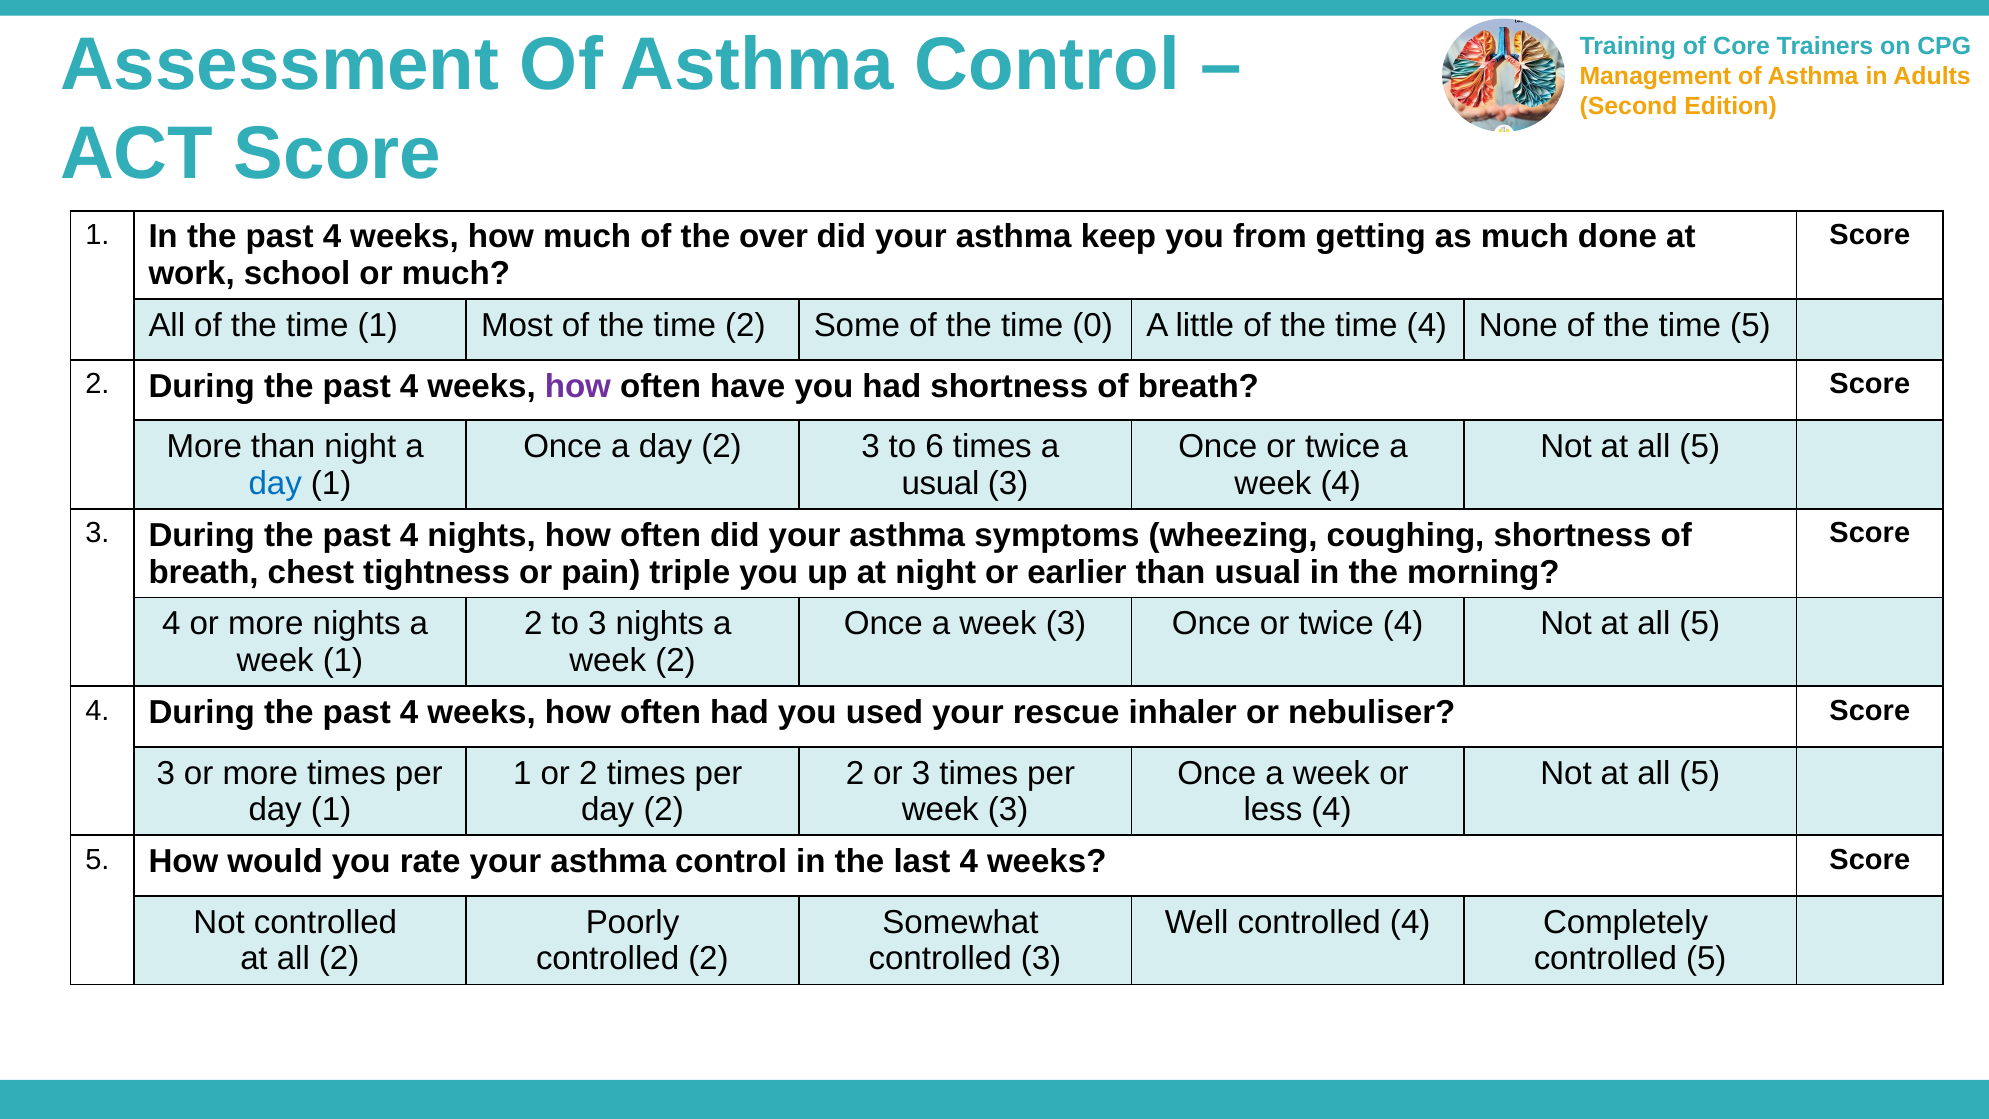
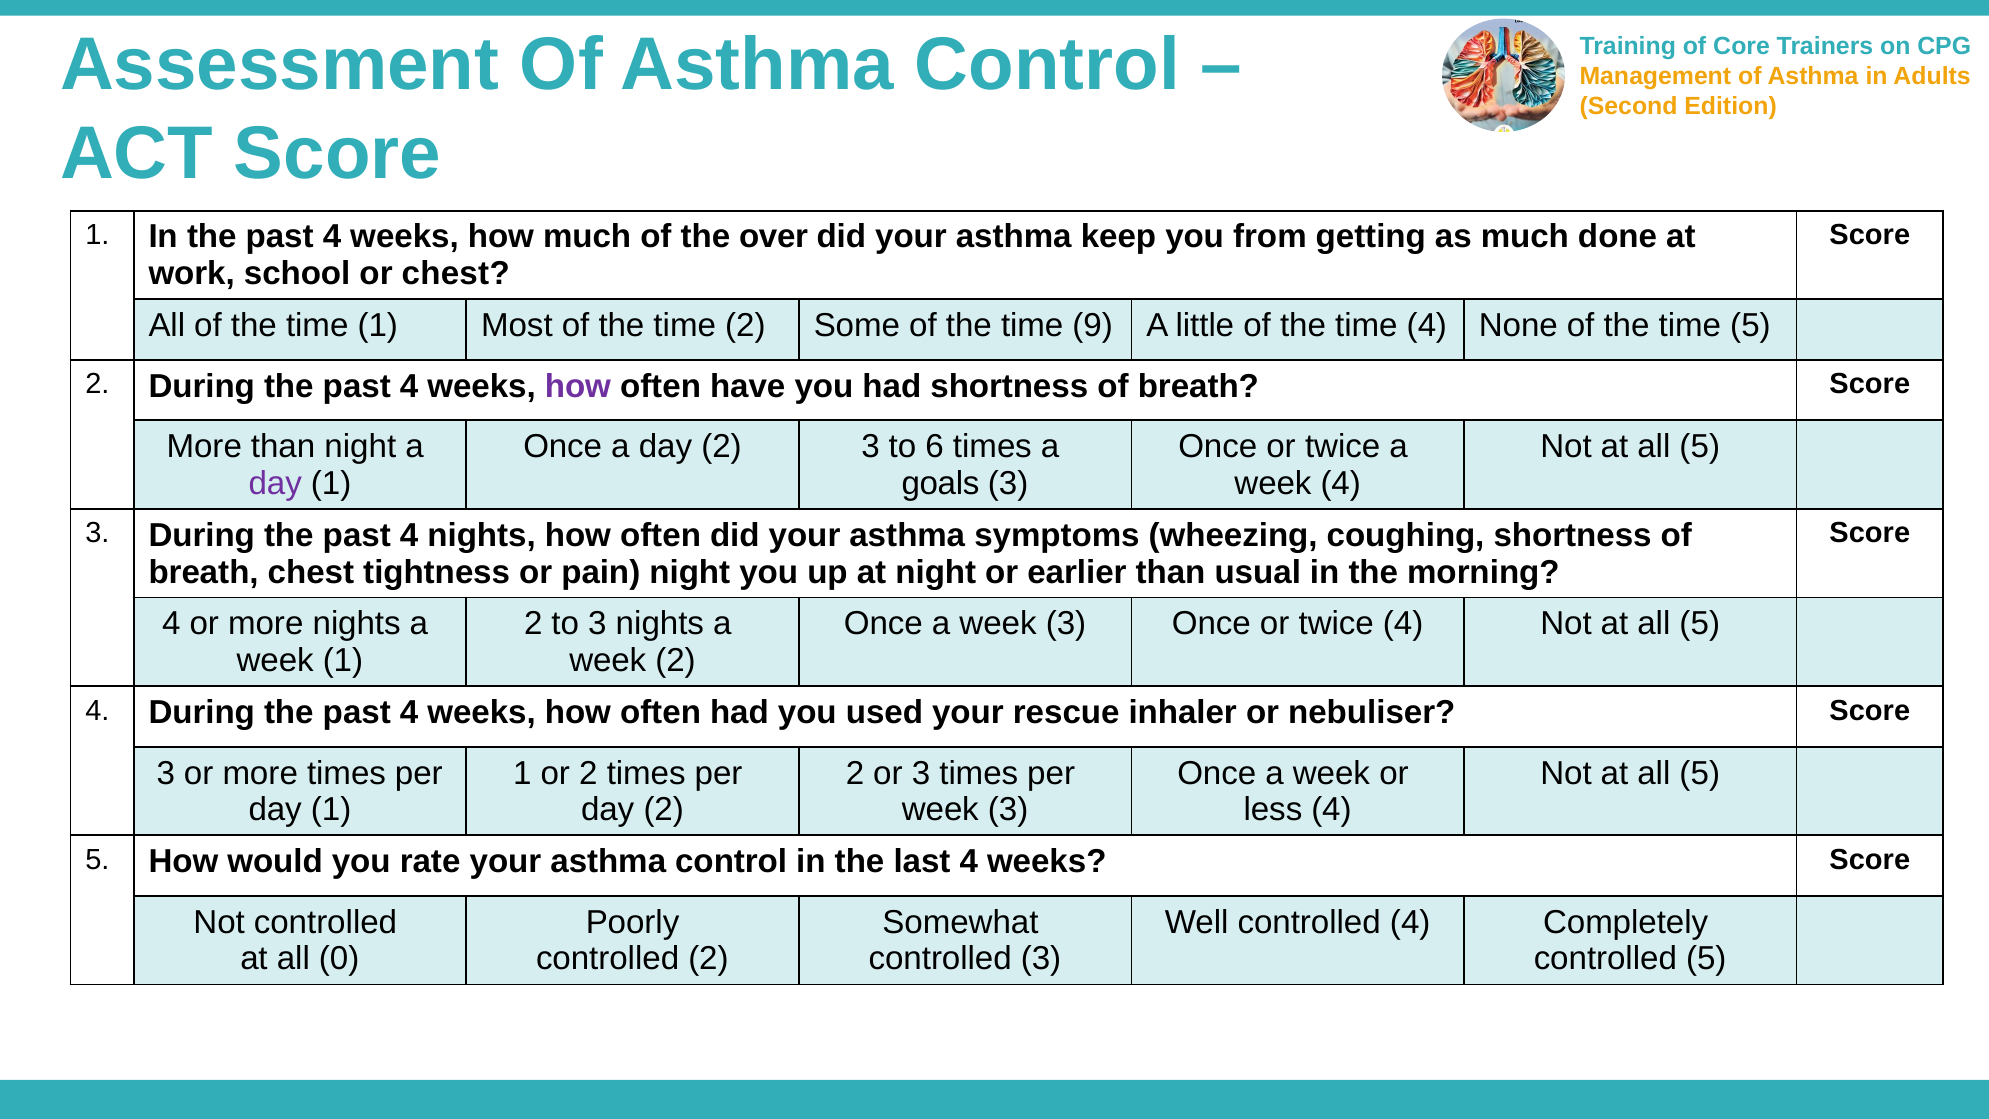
or much: much -> chest
0: 0 -> 9
day at (275, 483) colour: blue -> purple
usual at (940, 483): usual -> goals
pain triple: triple -> night
all 2: 2 -> 0
